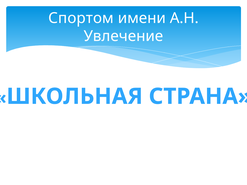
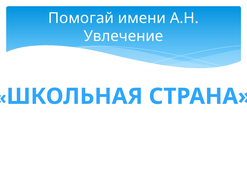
Спортом: Спортом -> Помогай
